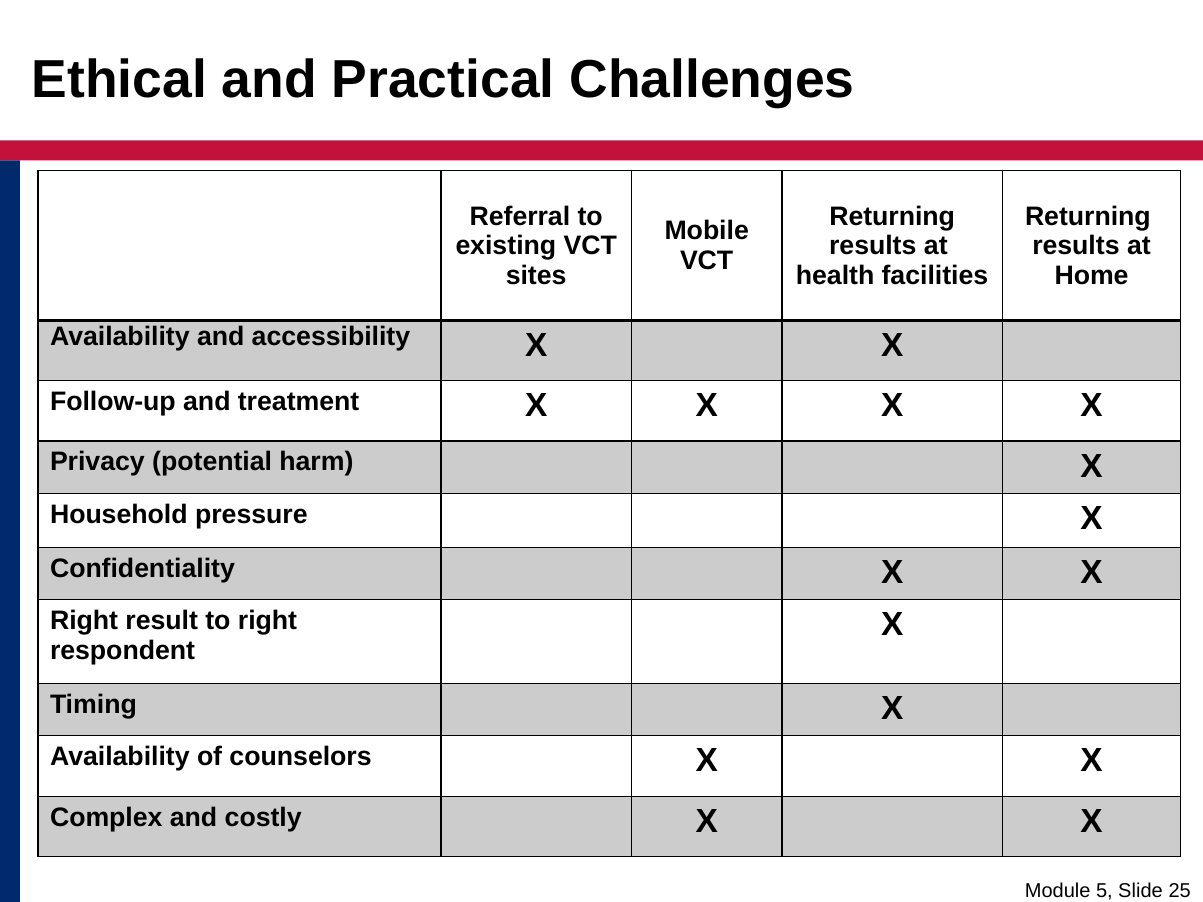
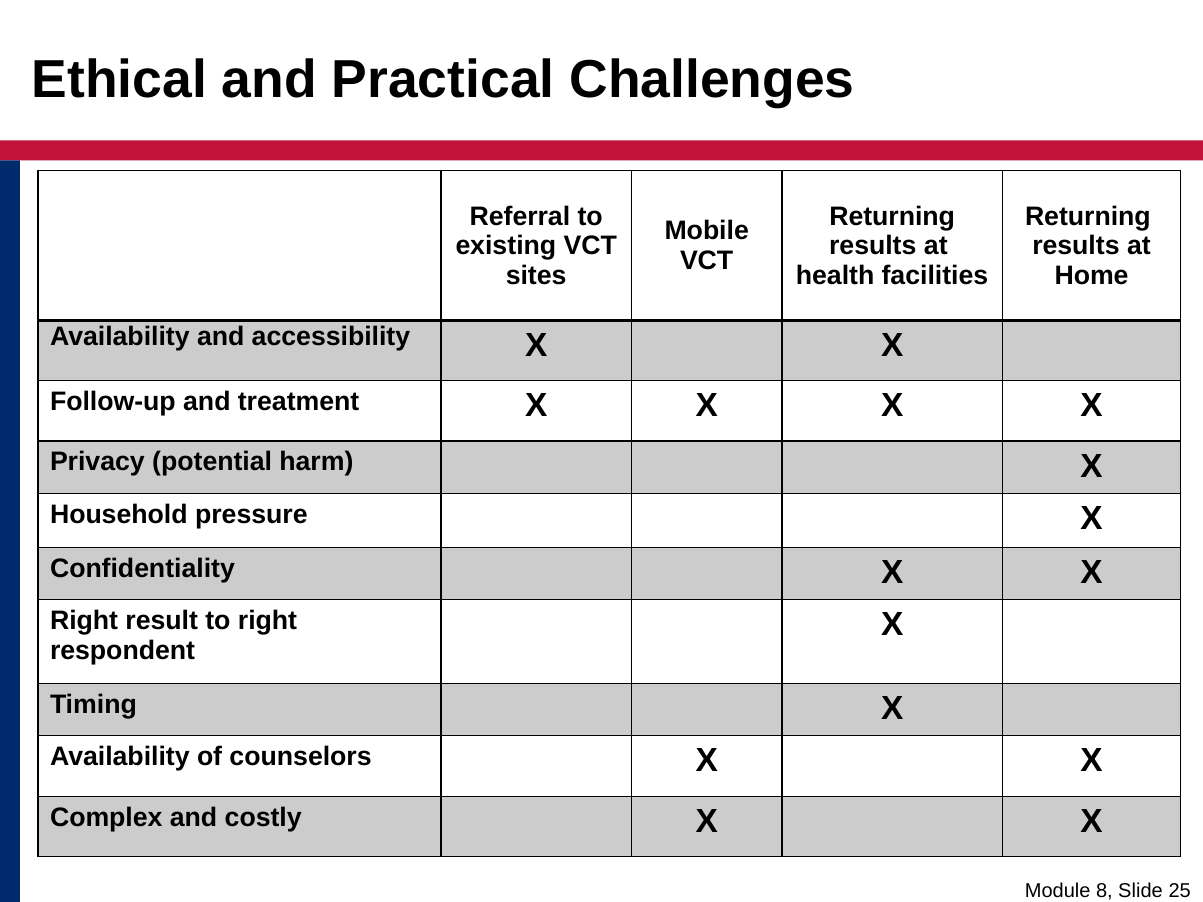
5: 5 -> 8
